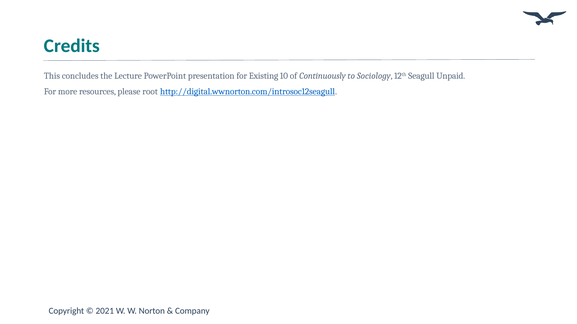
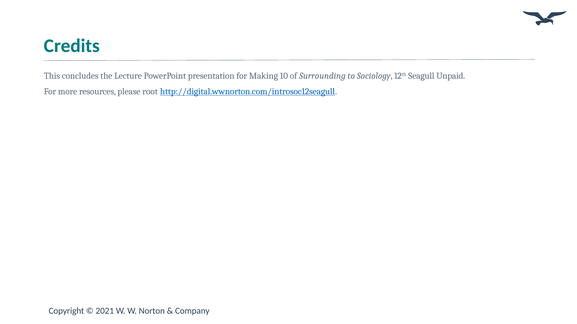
Existing: Existing -> Making
Continuously: Continuously -> Surrounding
